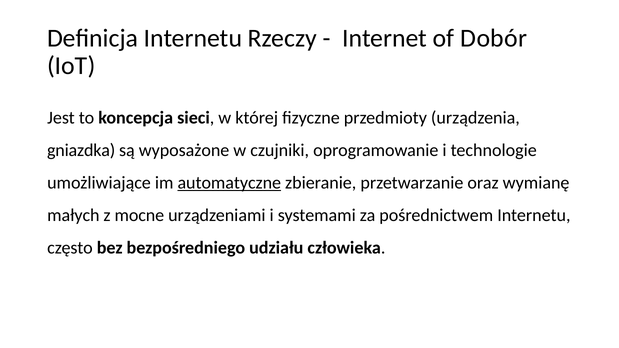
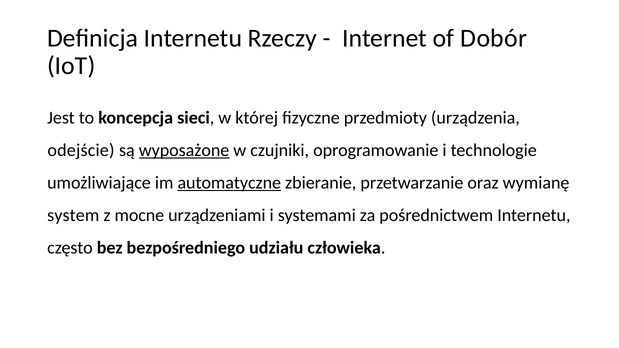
gniazdka: gniazdka -> odejście
wyposażone underline: none -> present
małych: małych -> system
